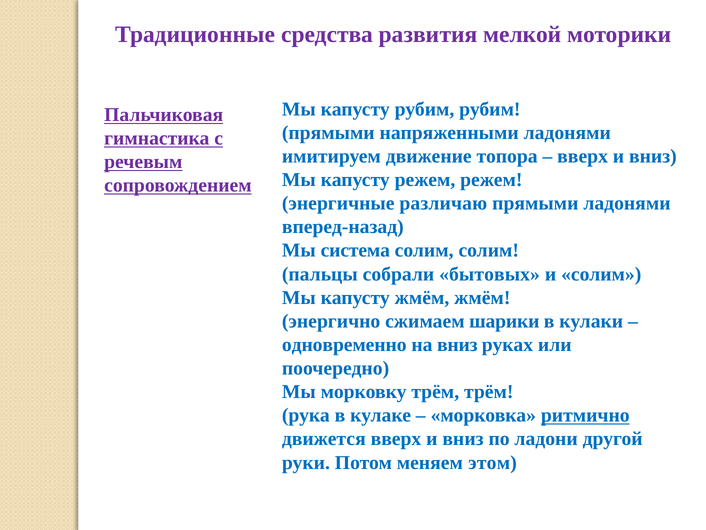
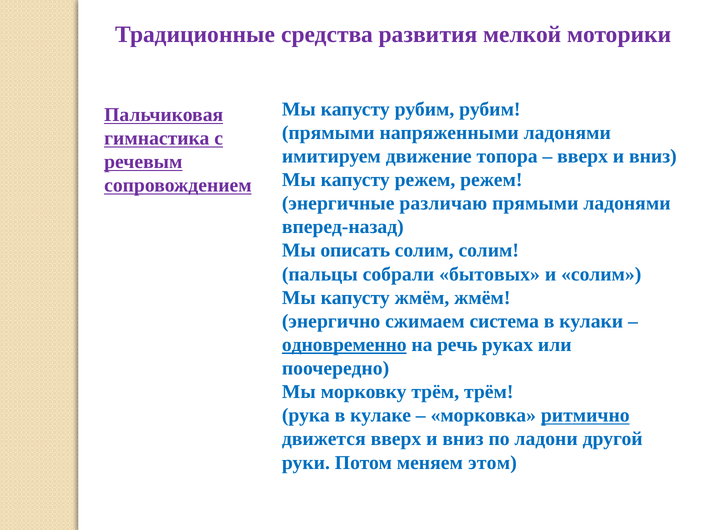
система: система -> описать
шарики: шарики -> система
одновременно underline: none -> present
на вниз: вниз -> речь
